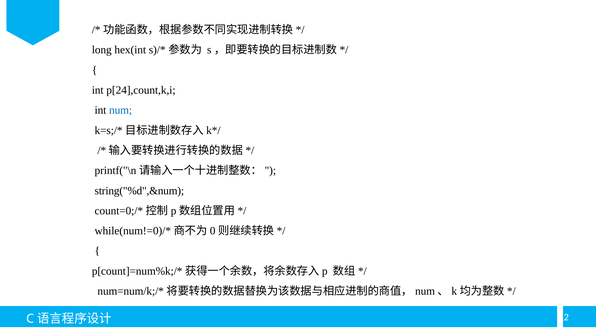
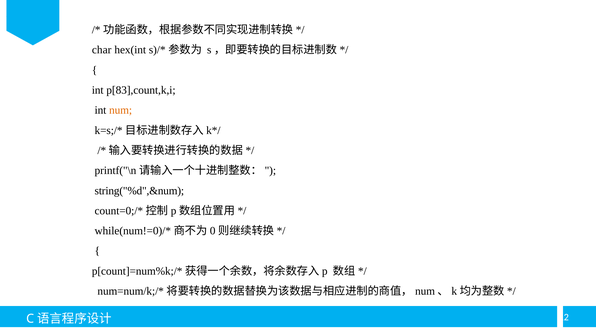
long: long -> char
p[24],count,k,i: p[24],count,k,i -> p[83],count,k,i
num colour: blue -> orange
